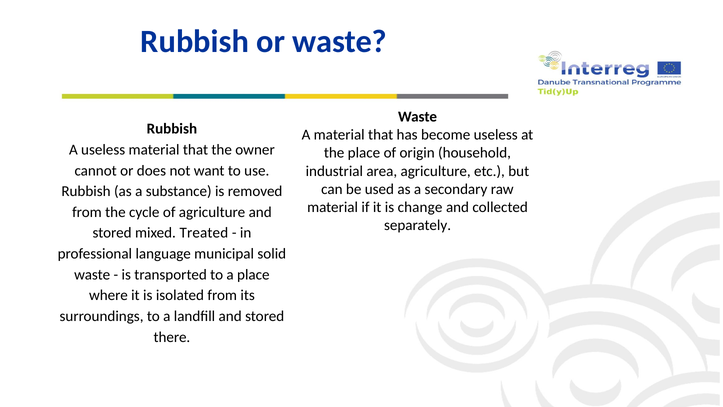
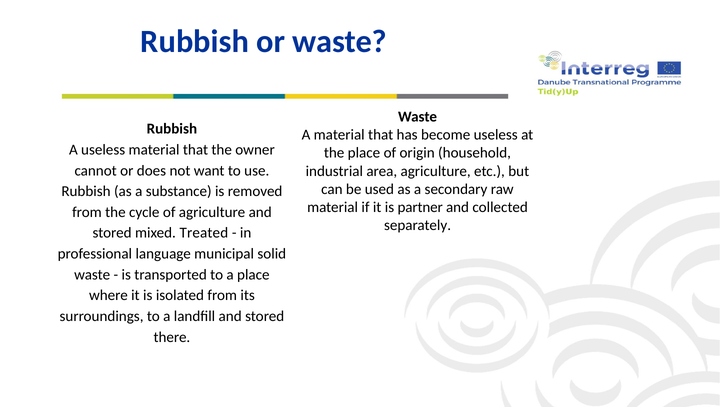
change: change -> partner
